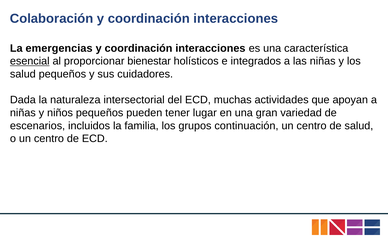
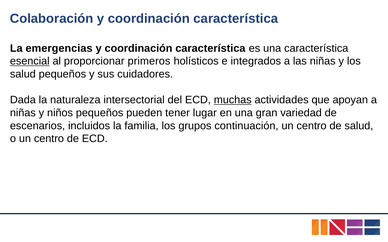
Colaboración y coordinación interacciones: interacciones -> característica
interacciones at (210, 48): interacciones -> característica
bienestar: bienestar -> primeros
muchas underline: none -> present
